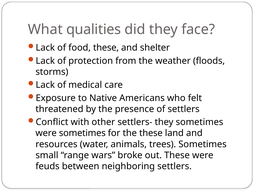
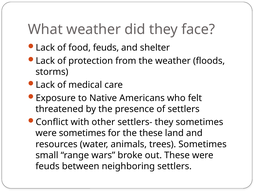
What qualities: qualities -> weather
food these: these -> feuds
